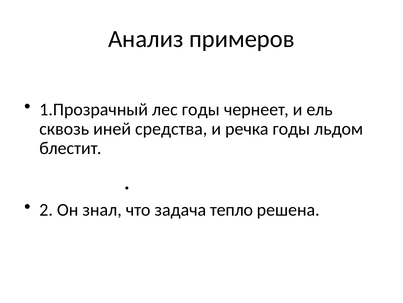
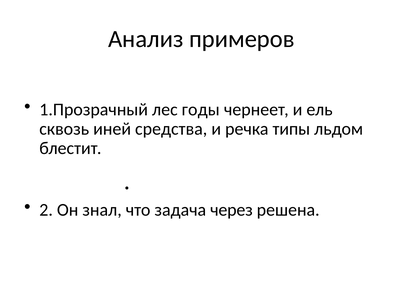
речка годы: годы -> типы
тепло: тепло -> через
